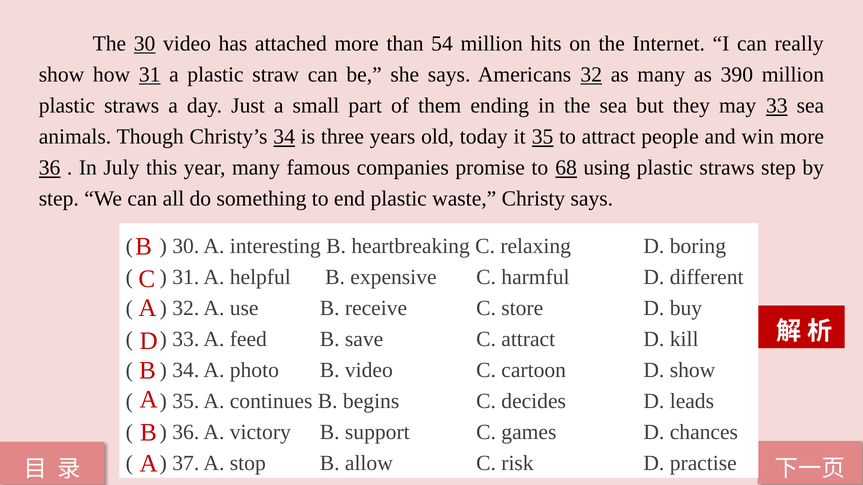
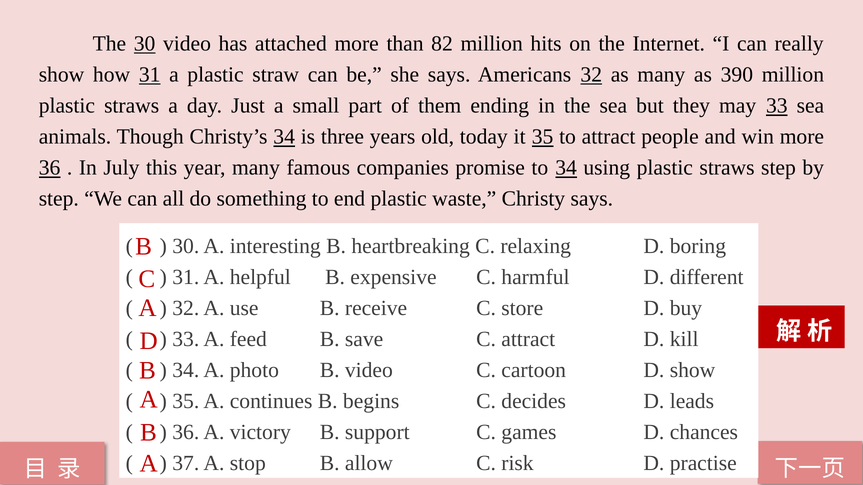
54: 54 -> 82
to 68: 68 -> 34
